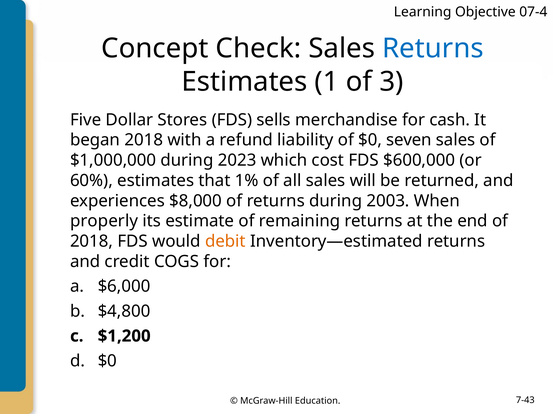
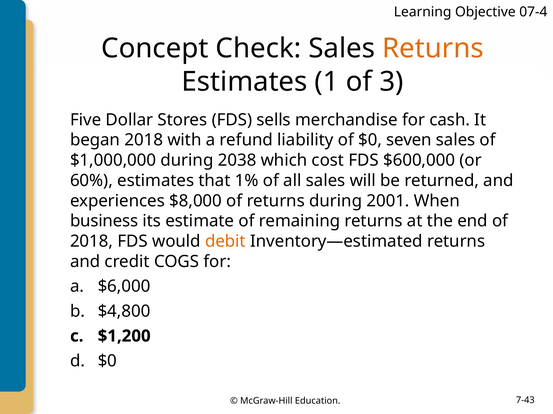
Returns at (433, 49) colour: blue -> orange
2023: 2023 -> 2038
2003: 2003 -> 2001
properly: properly -> business
